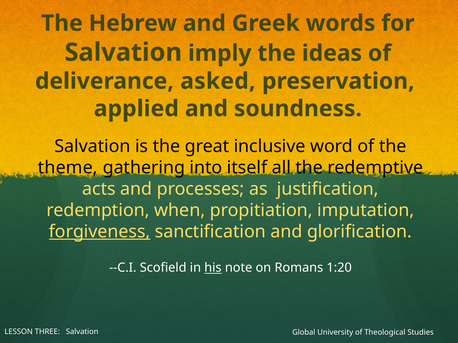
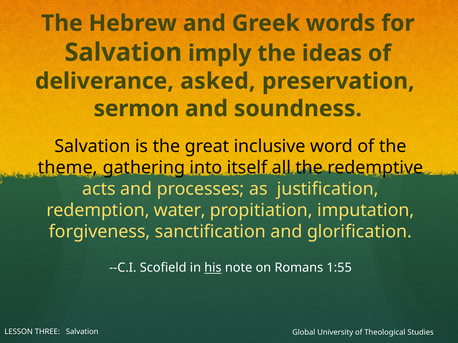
applied: applied -> sermon
when: when -> water
forgiveness underline: present -> none
1:20: 1:20 -> 1:55
